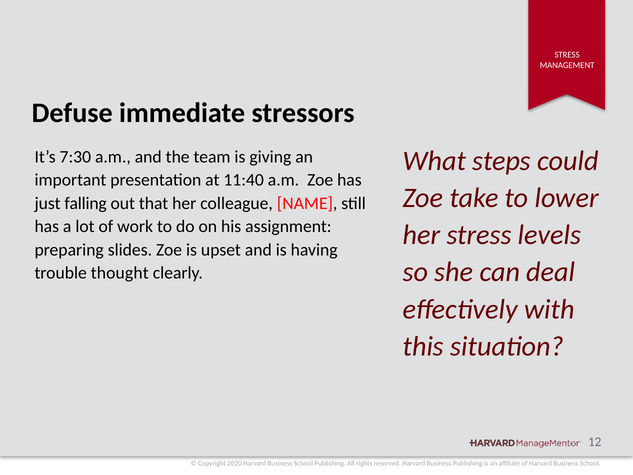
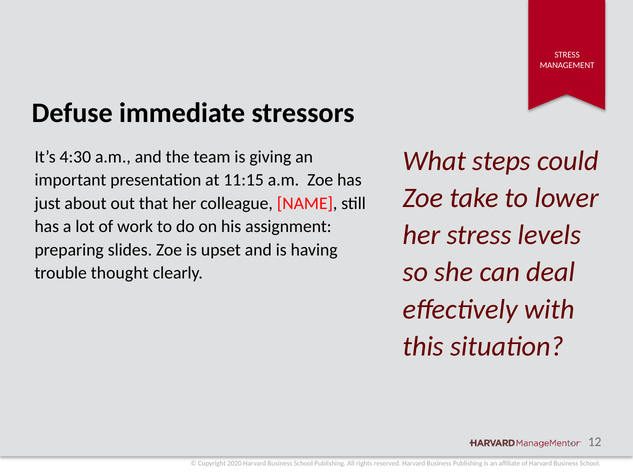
7:30: 7:30 -> 4:30
11:40: 11:40 -> 11:15
falling: falling -> about
